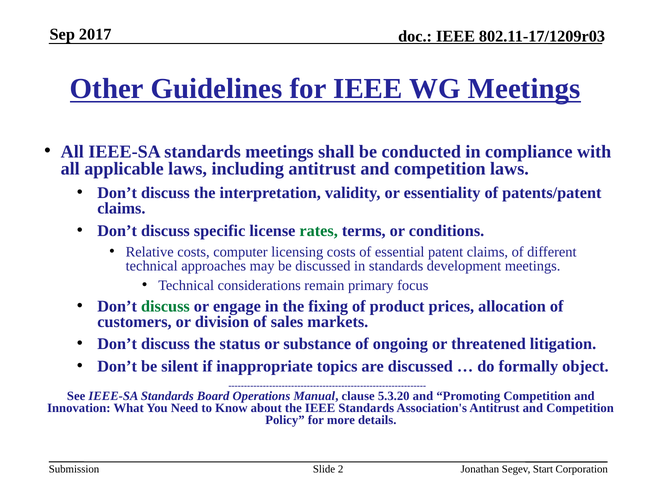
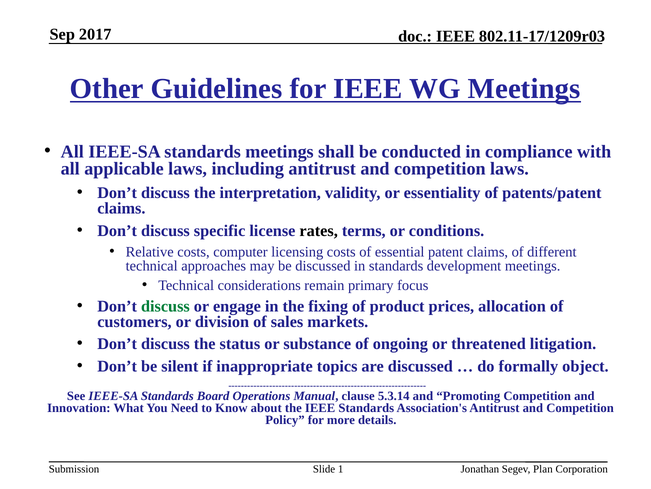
rates colour: green -> black
5.3.20: 5.3.20 -> 5.3.14
2: 2 -> 1
Start: Start -> Plan
